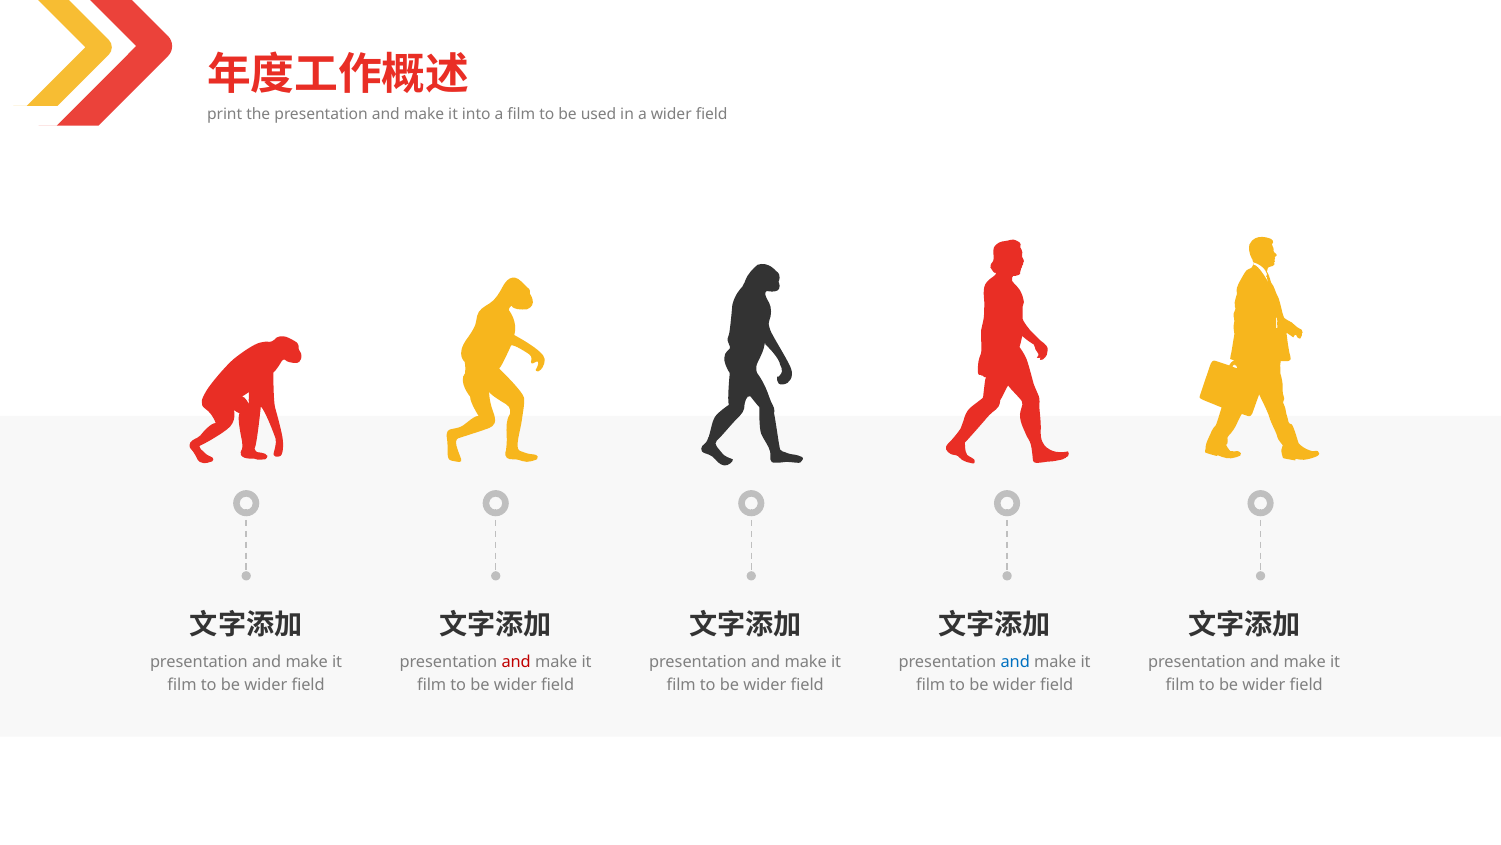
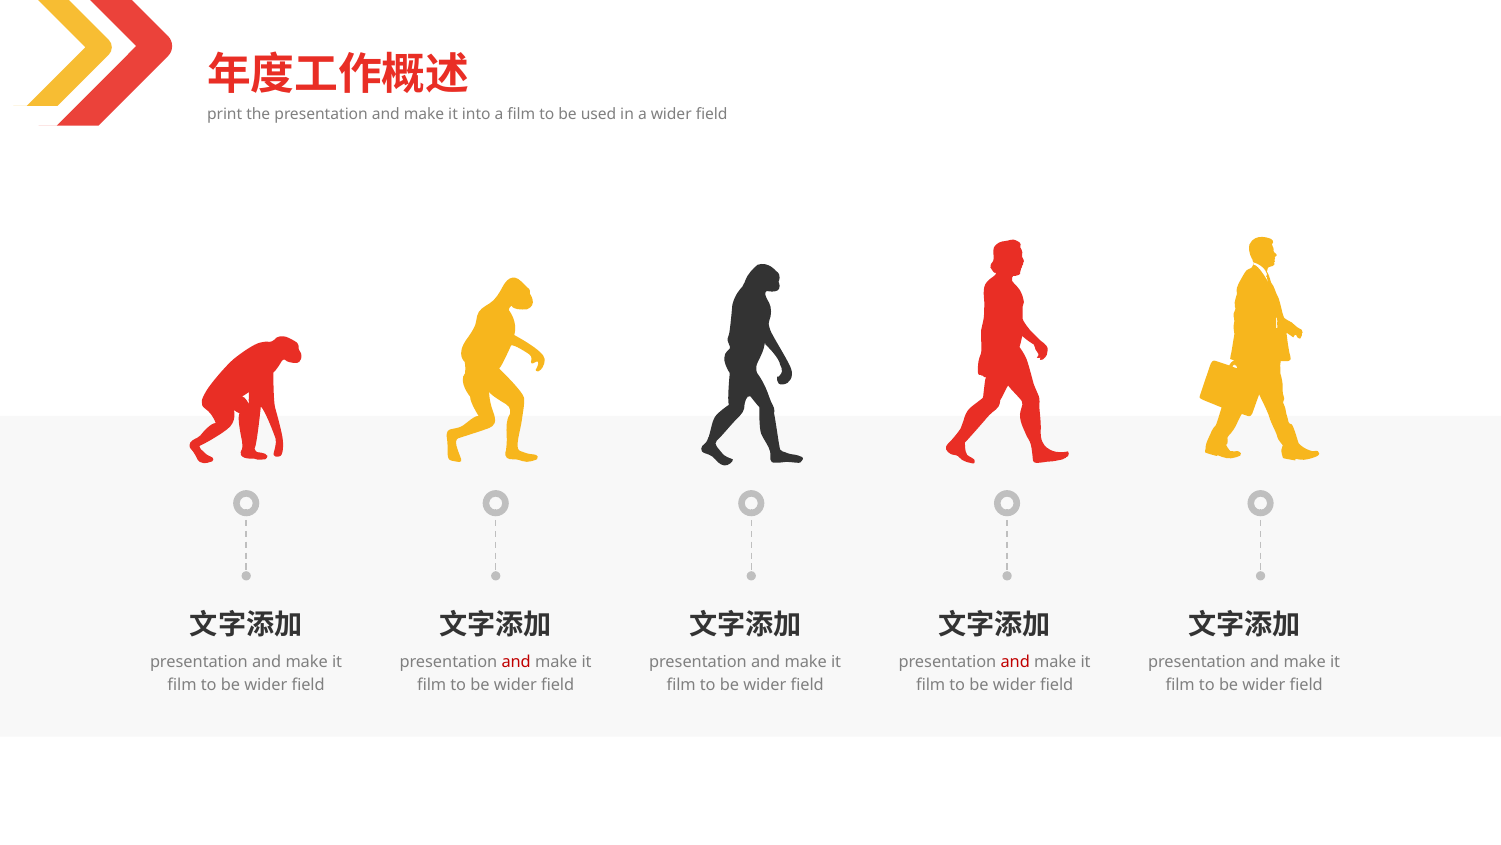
and at (1015, 662) colour: blue -> red
